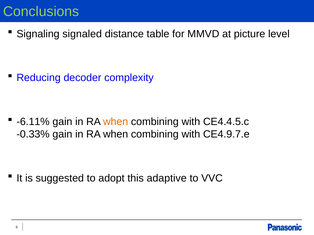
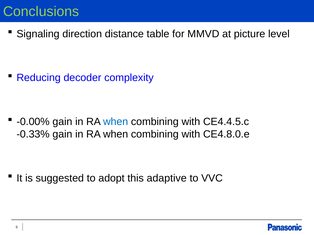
signaled: signaled -> direction
-6.11%: -6.11% -> -0.00%
when at (116, 122) colour: orange -> blue
CE4.9.7.e: CE4.9.7.e -> CE4.8.0.e
